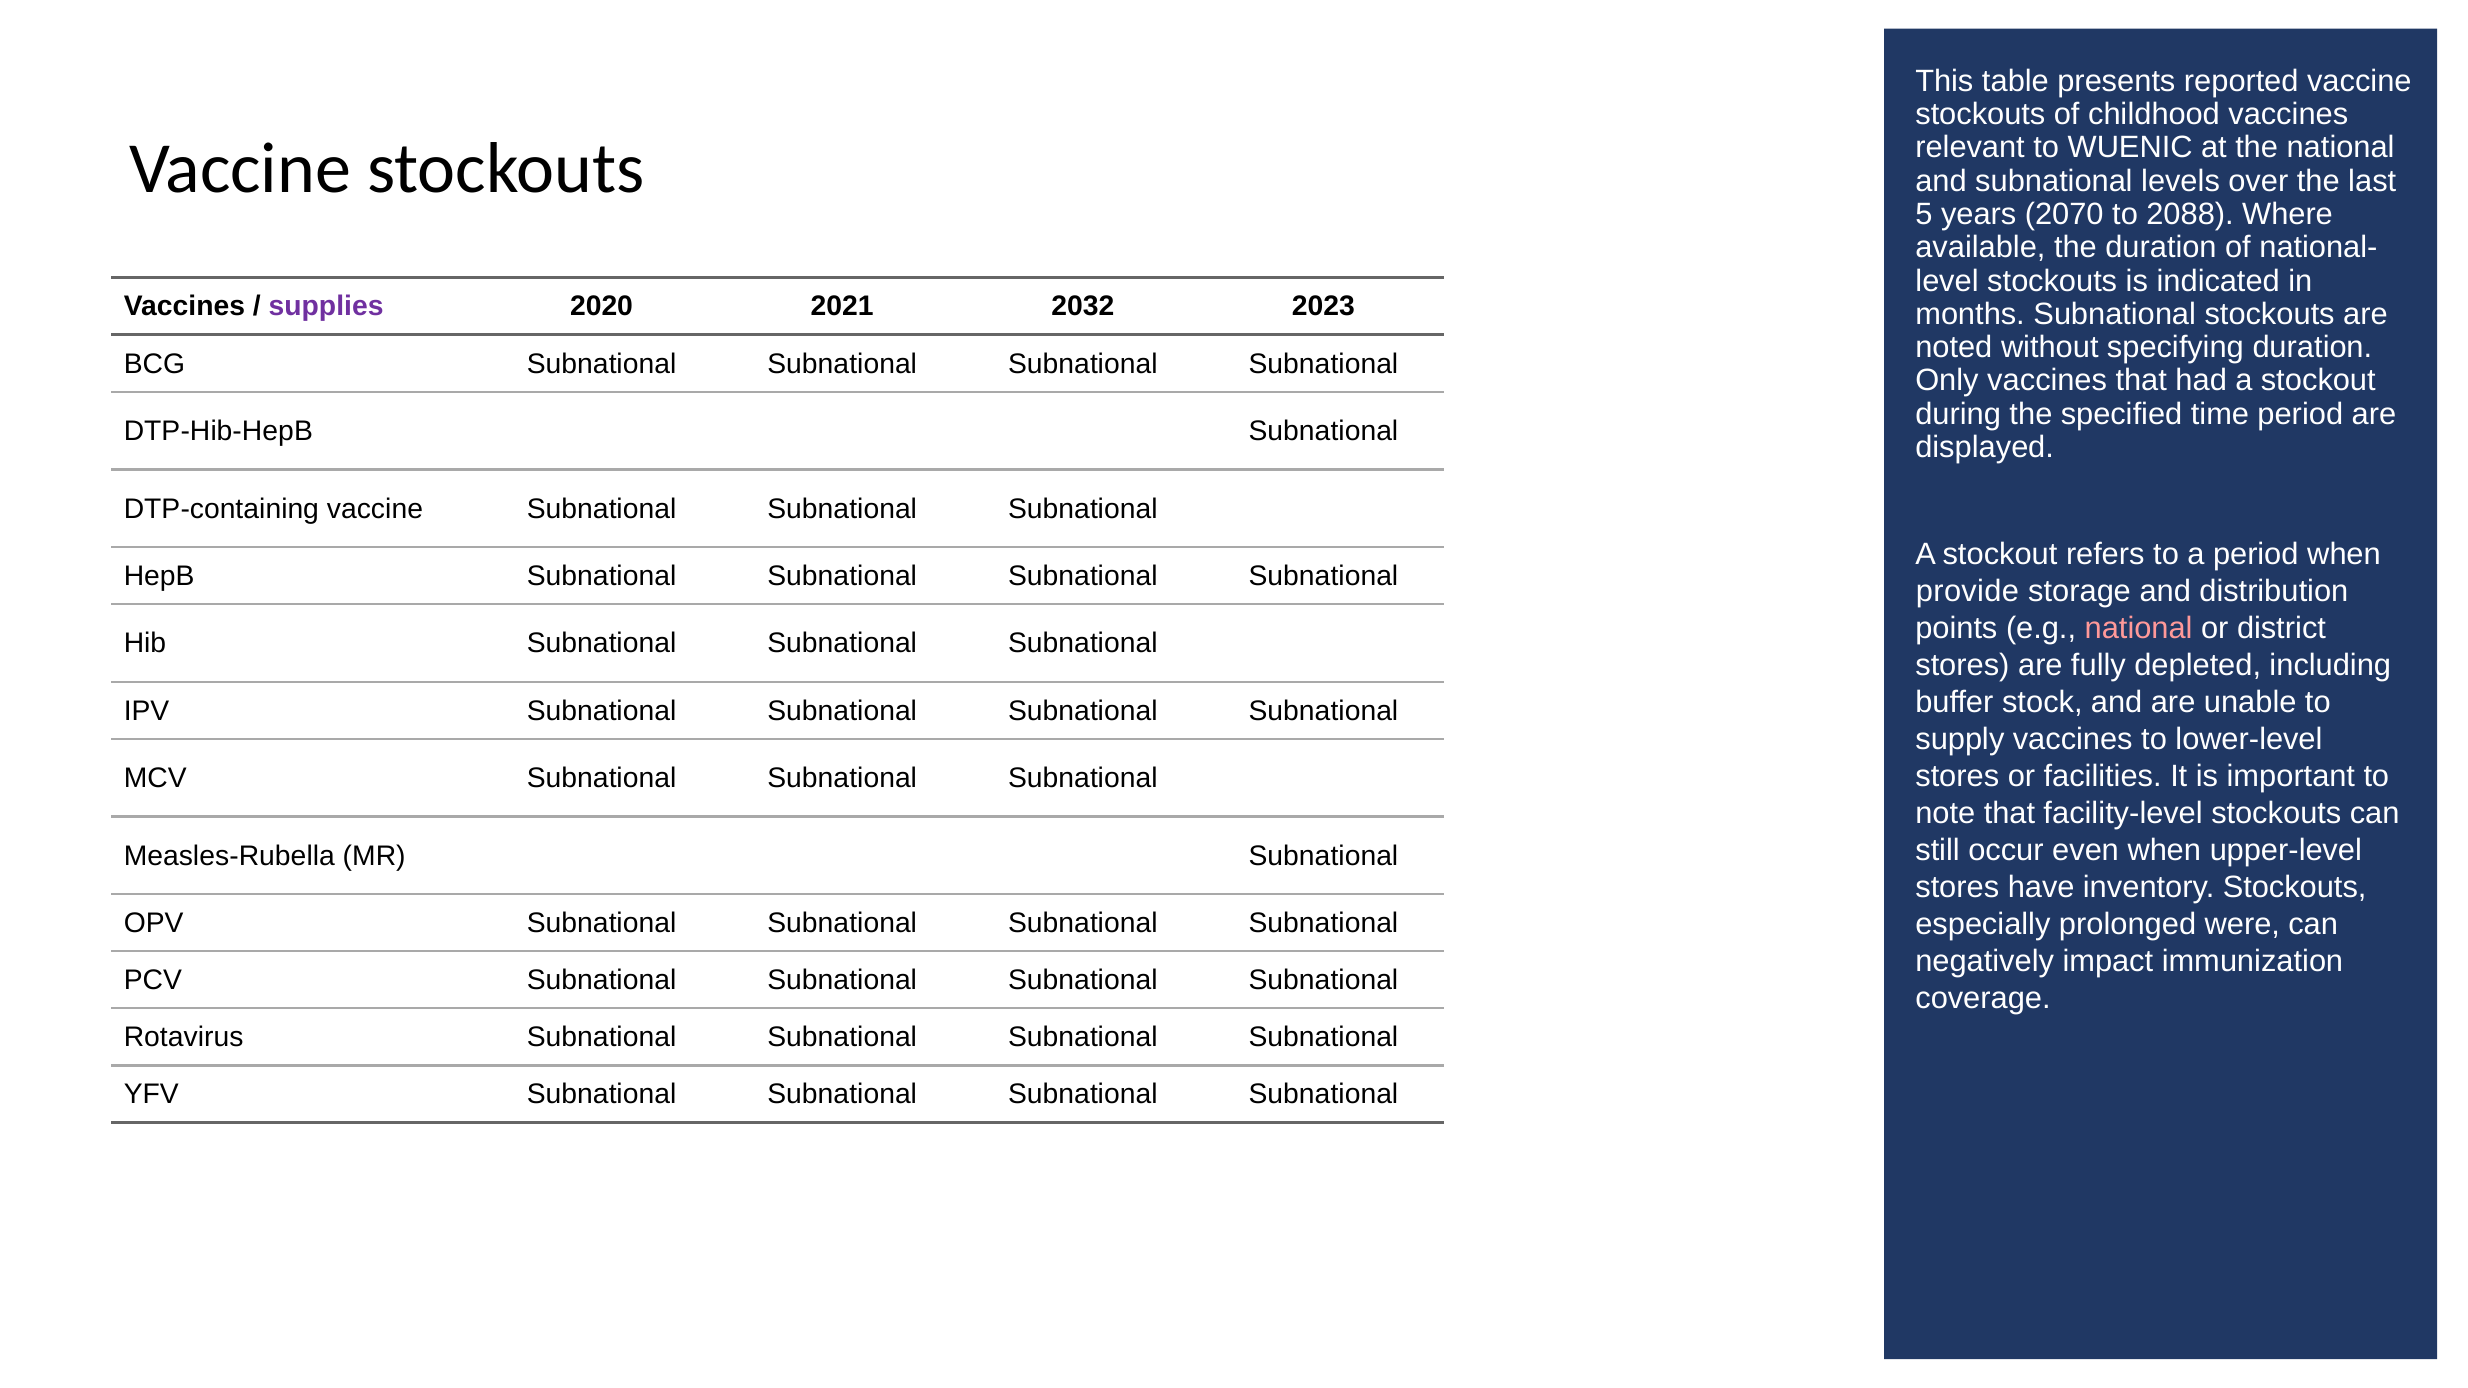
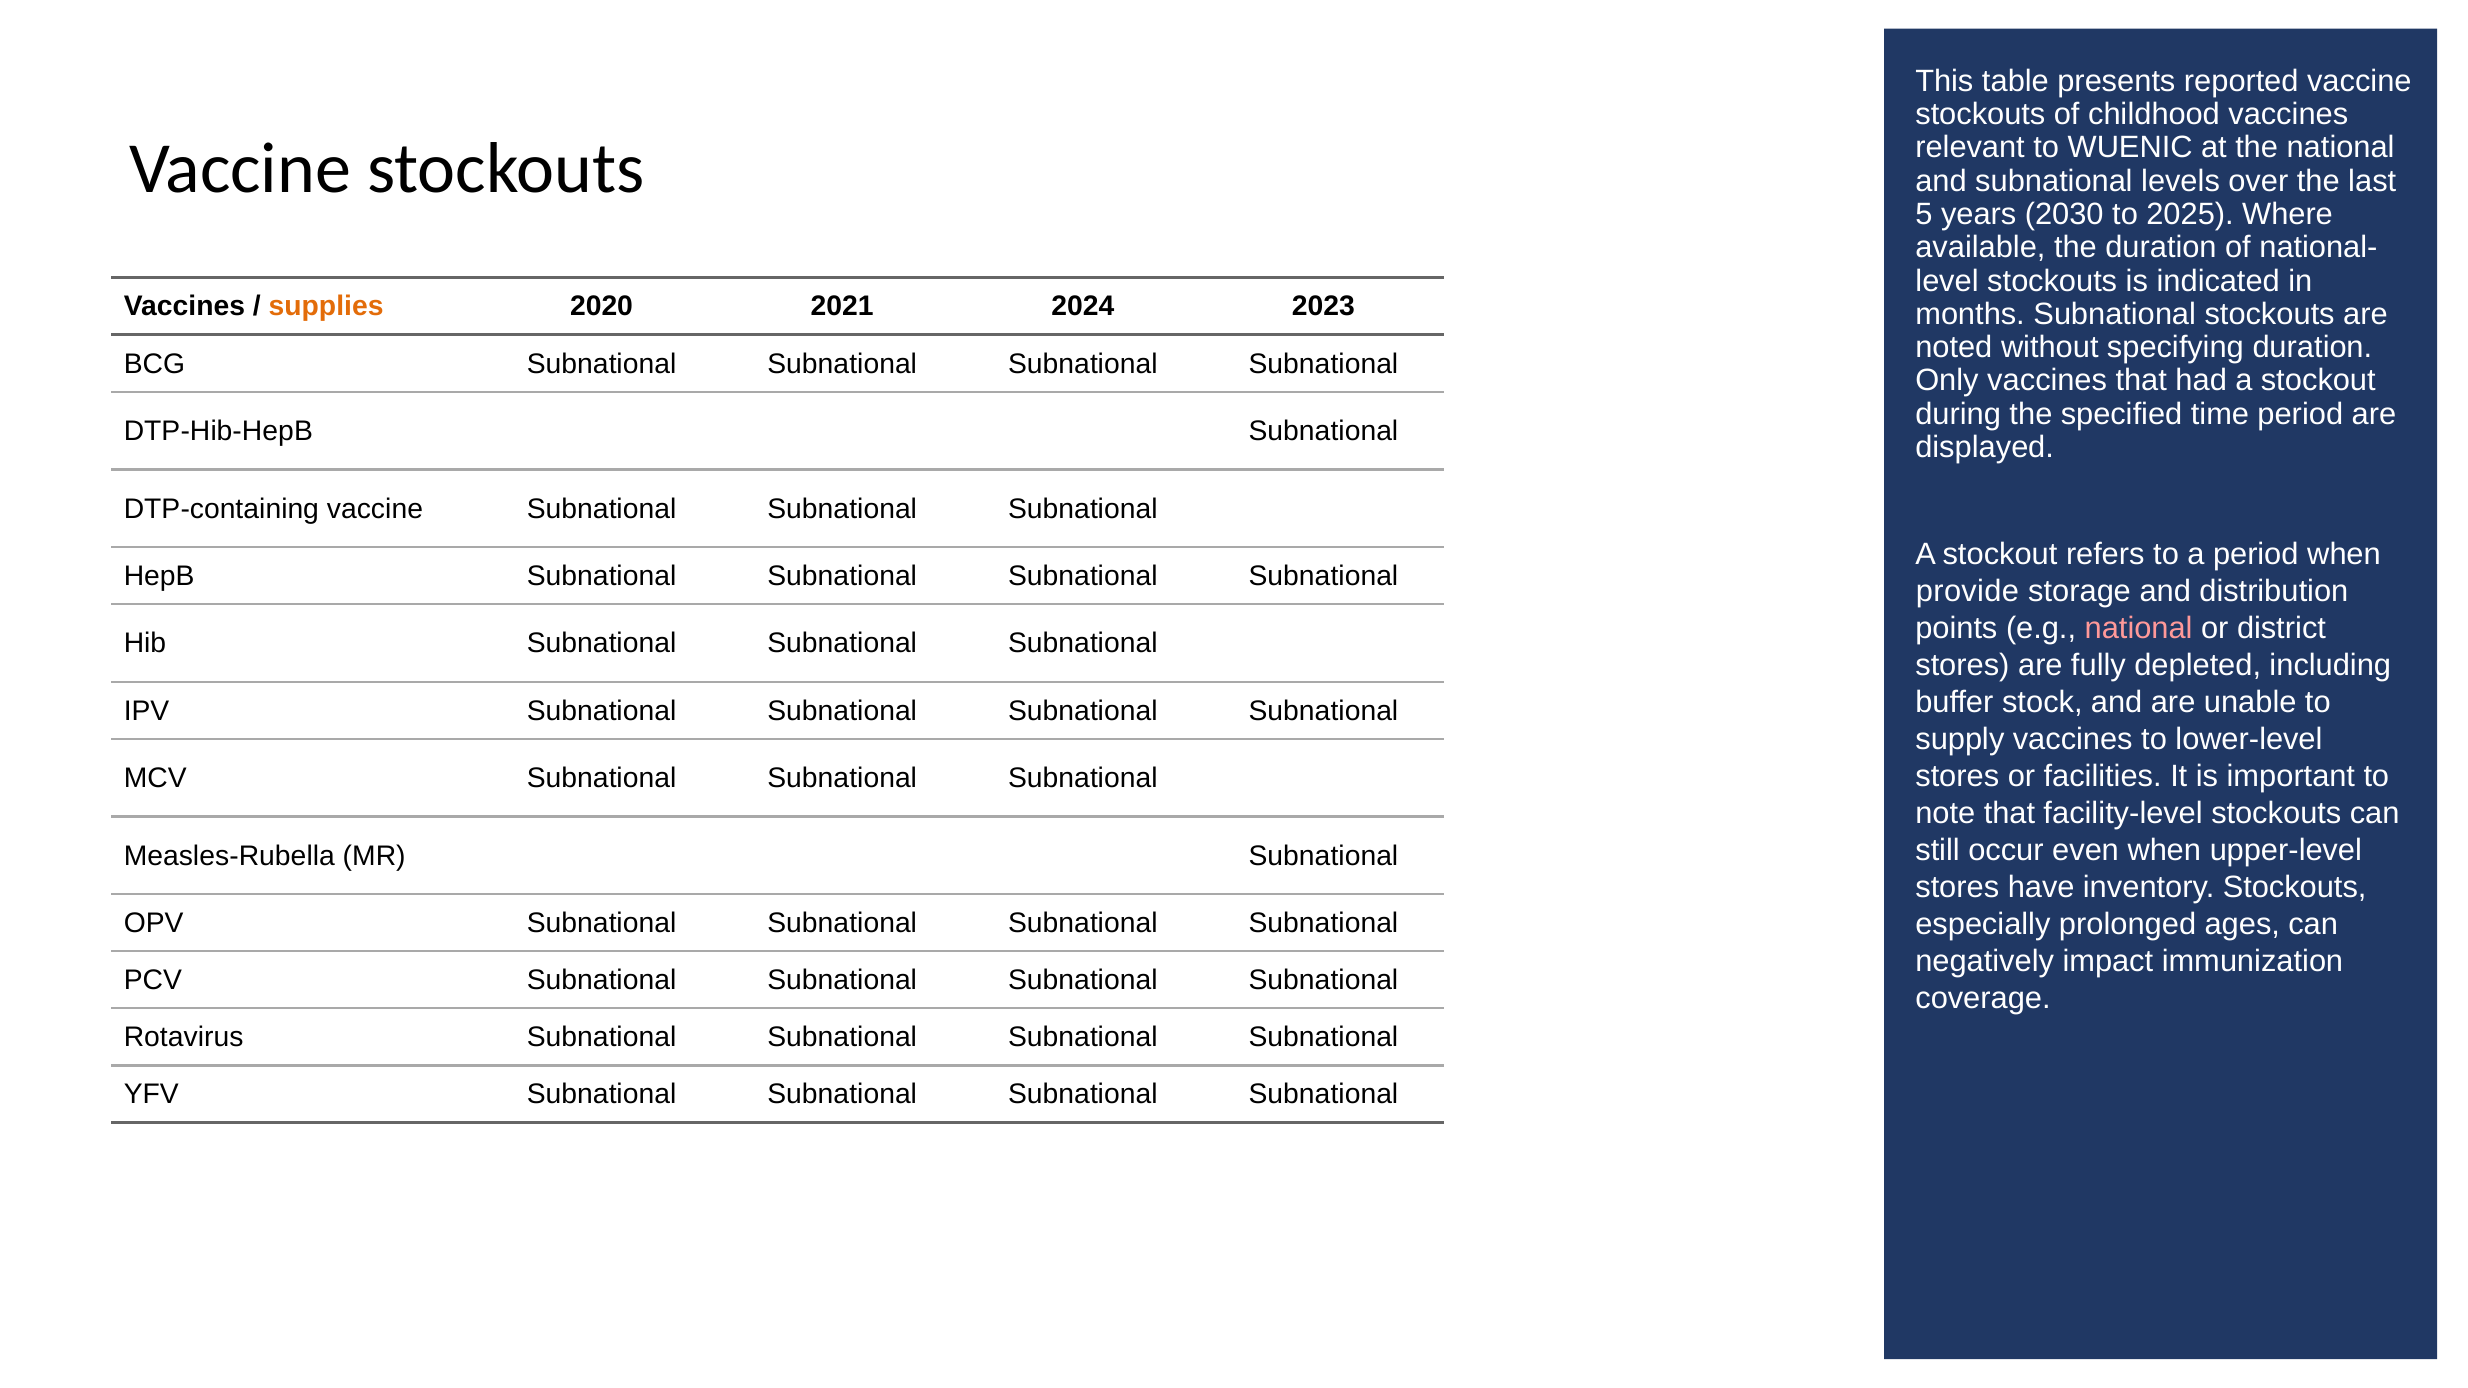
2070: 2070 -> 2030
2088: 2088 -> 2025
supplies colour: purple -> orange
2032: 2032 -> 2024
were: were -> ages
